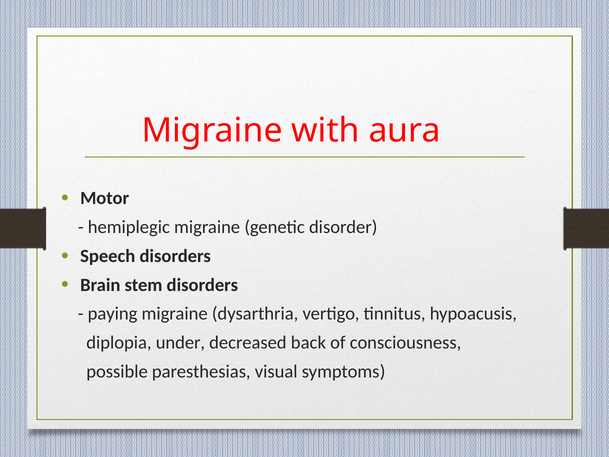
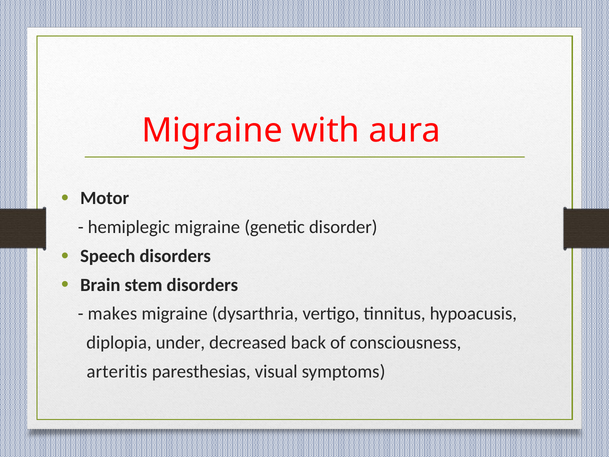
paying: paying -> makes
possible: possible -> arteritis
